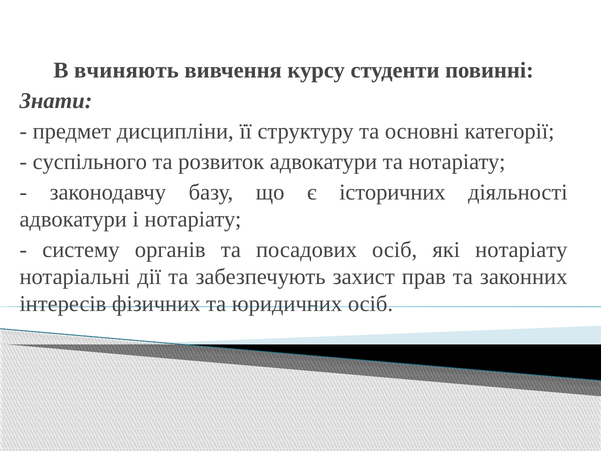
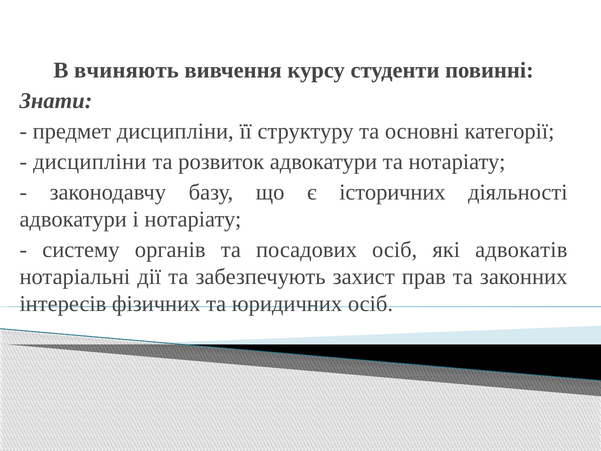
суспільного at (90, 162): суспільного -> дисципліни
які нотаріату: нотаріату -> адвокатів
